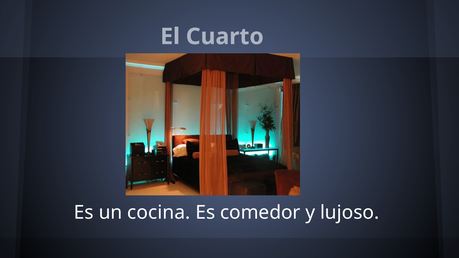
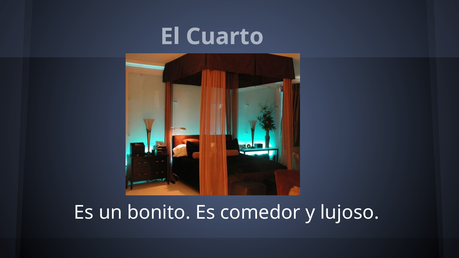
cocina: cocina -> bonito
